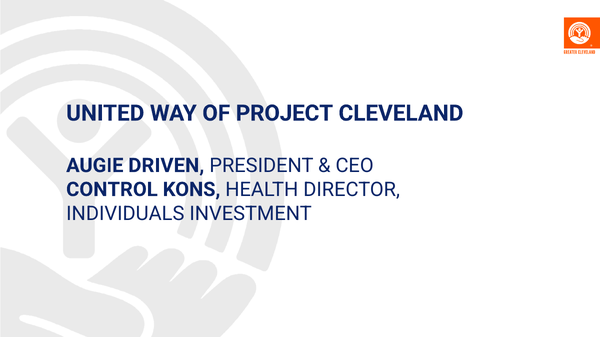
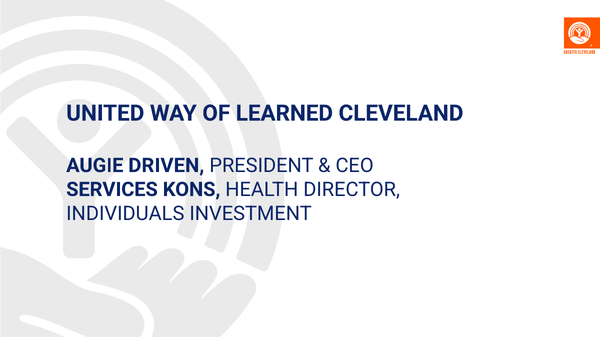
PROJECT: PROJECT -> LEARNED
CONTROL: CONTROL -> SERVICES
